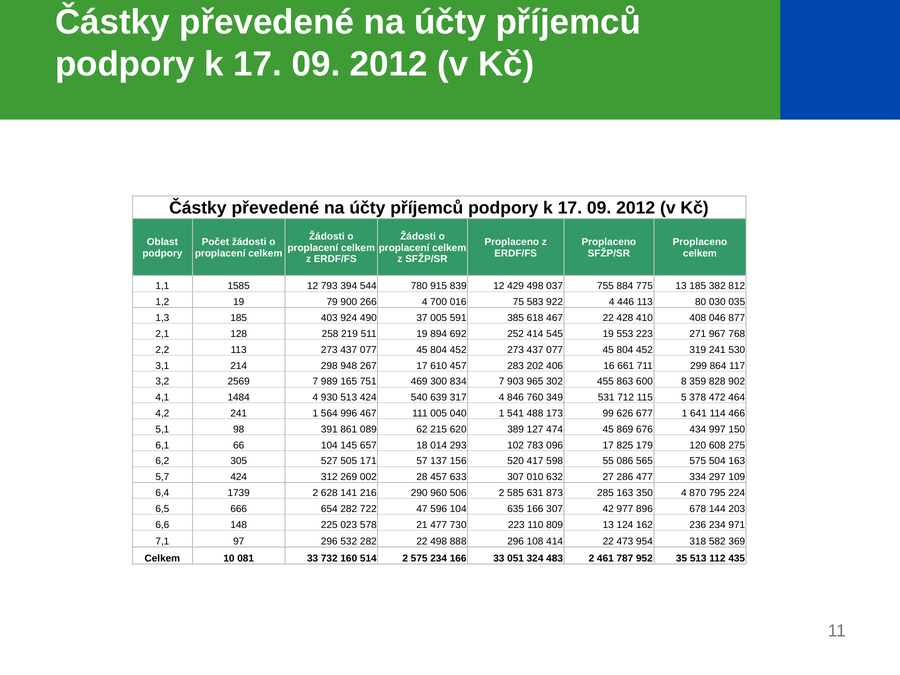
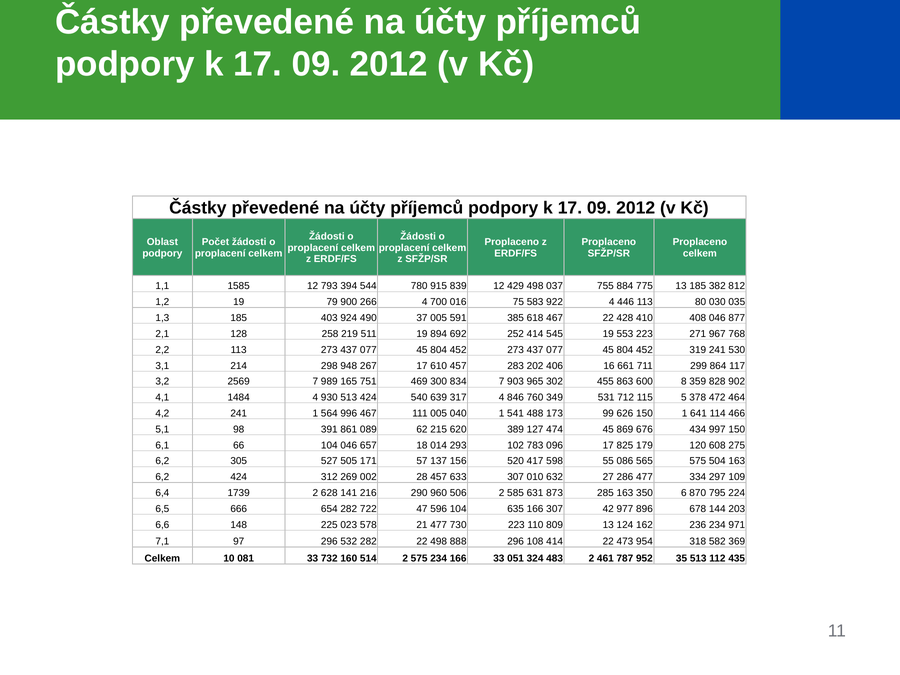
626 677: 677 -> 150
104 145: 145 -> 046
5,7 at (162, 477): 5,7 -> 6,2
350 4: 4 -> 6
